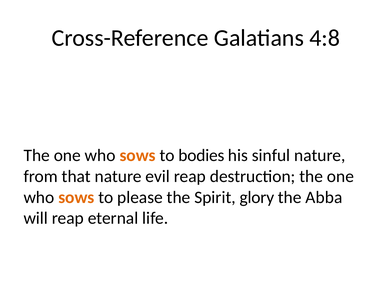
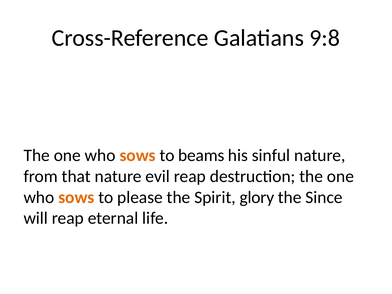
4:8: 4:8 -> 9:8
bodies: bodies -> beams
Abba: Abba -> Since
